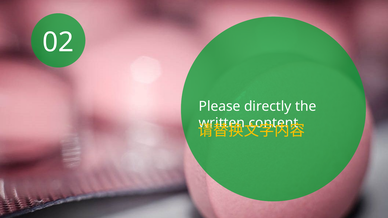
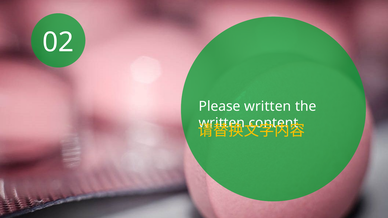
Please directly: directly -> written
